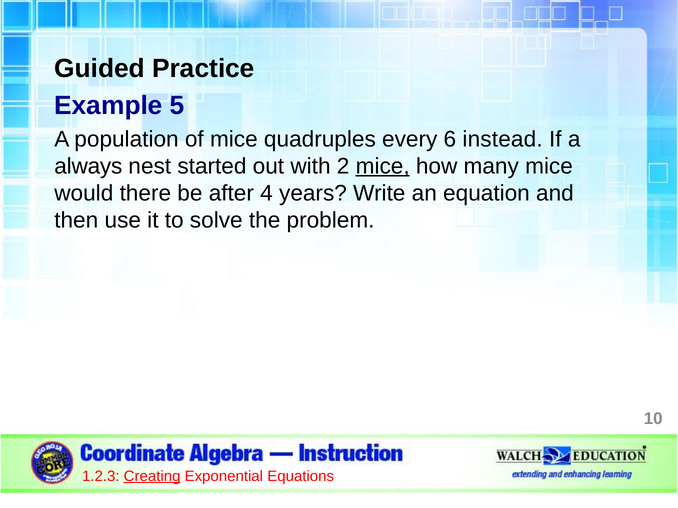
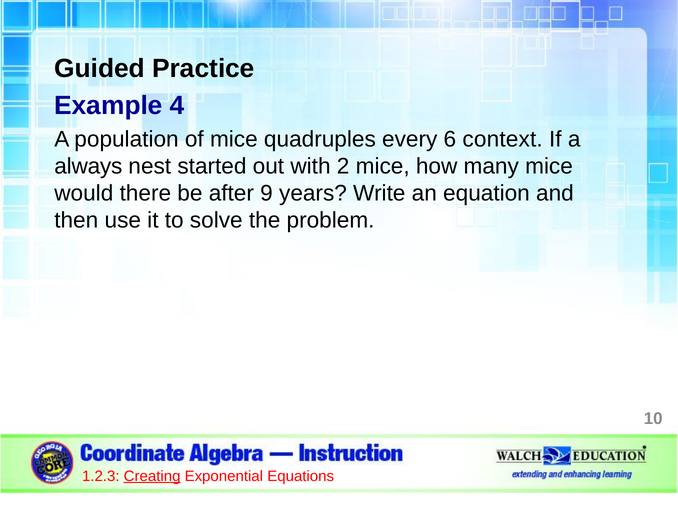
5: 5 -> 4
instead: instead -> context
mice at (383, 166) underline: present -> none
4: 4 -> 9
